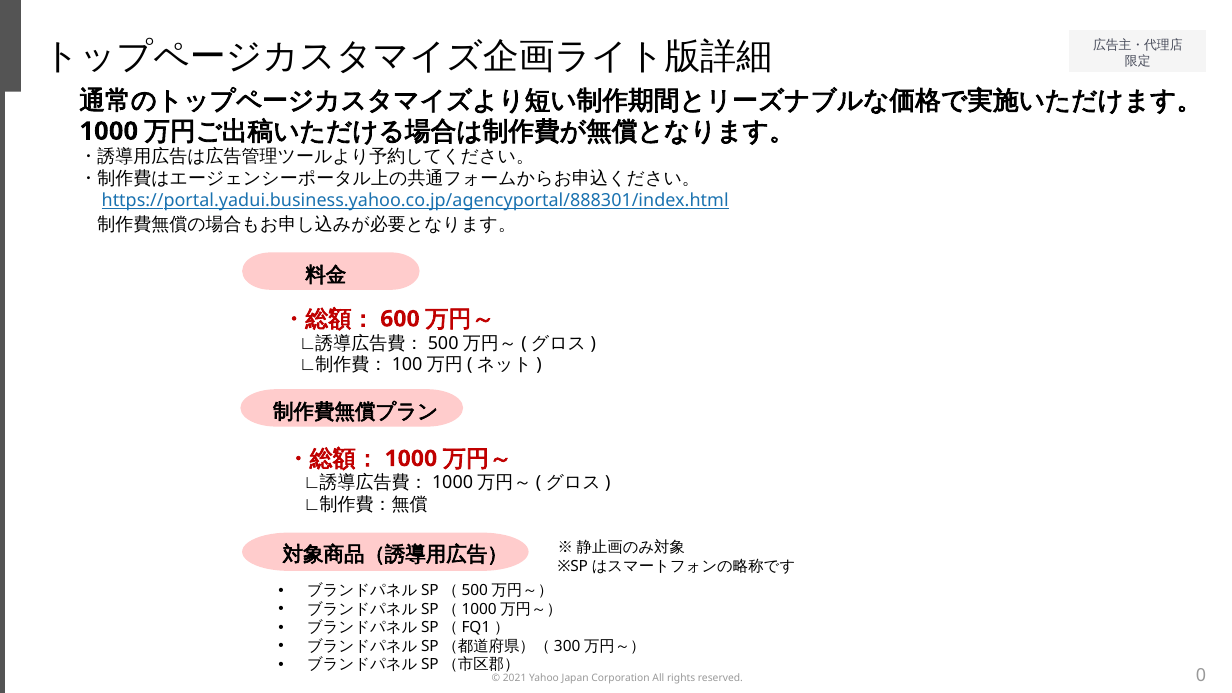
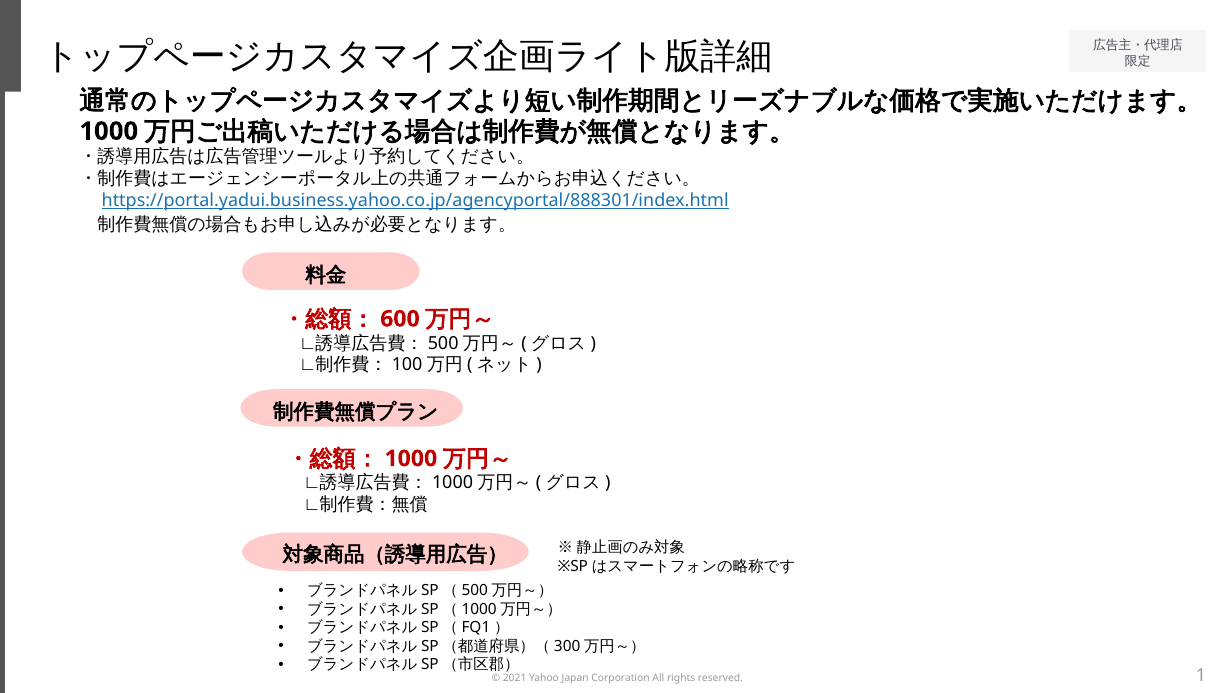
0: 0 -> 1
